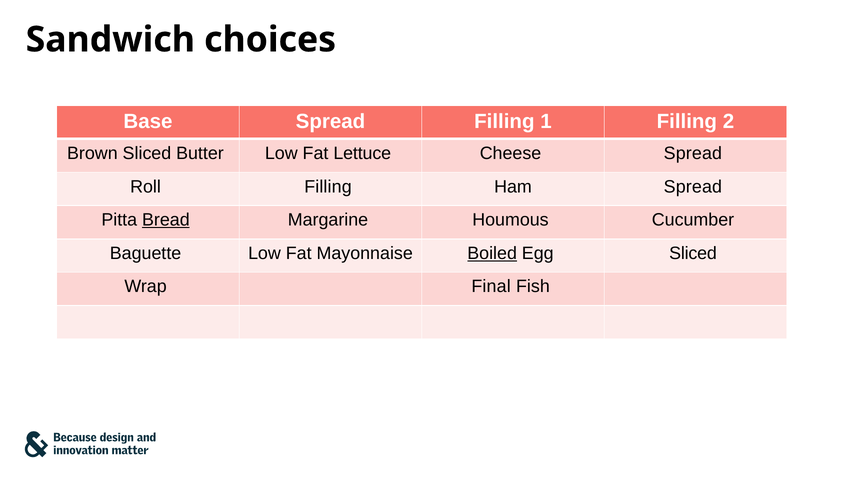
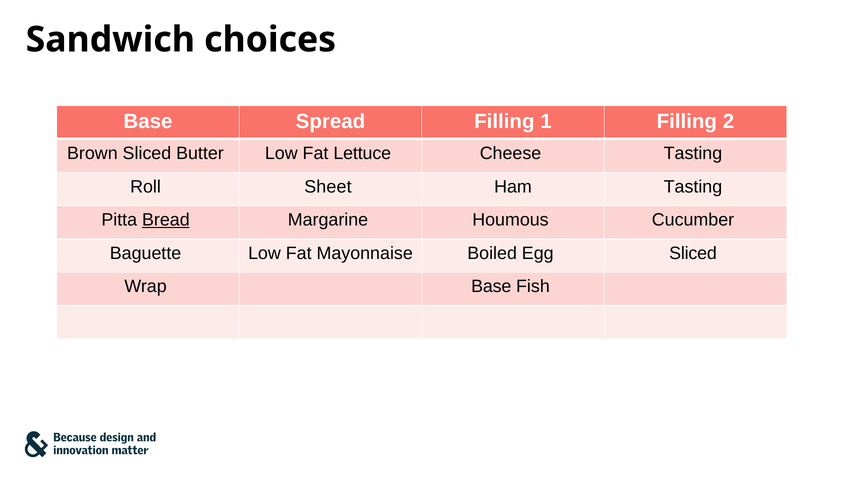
Cheese Spread: Spread -> Tasting
Roll Filling: Filling -> Sheet
Ham Spread: Spread -> Tasting
Boiled underline: present -> none
Wrap Final: Final -> Base
